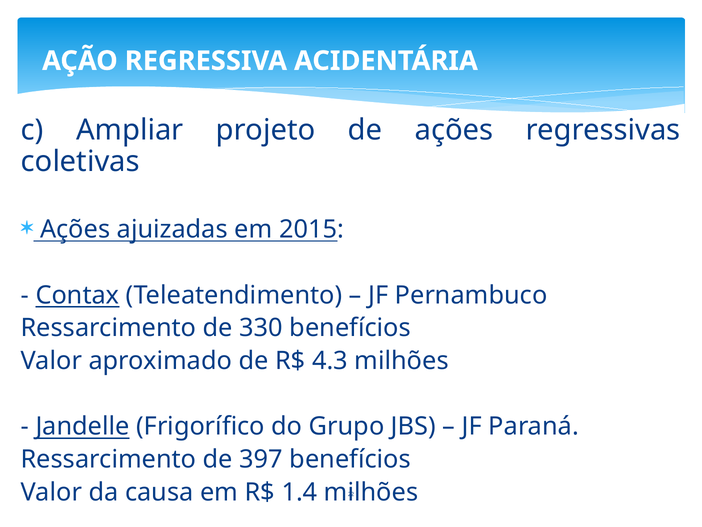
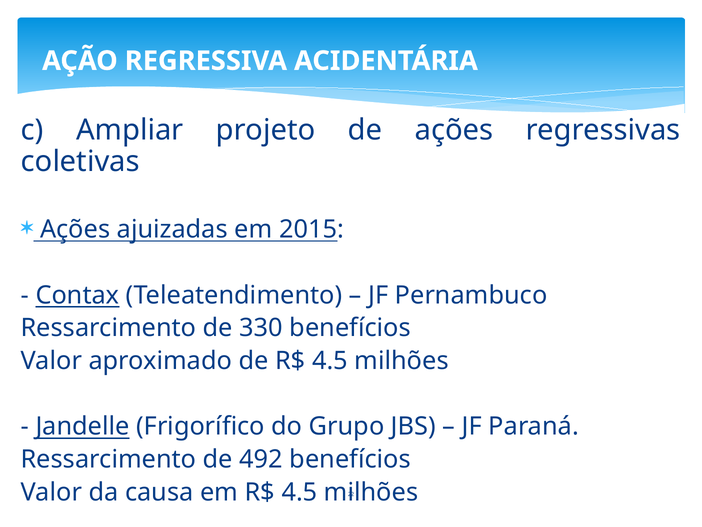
de R$ 4.3: 4.3 -> 4.5
397: 397 -> 492
em R$ 1.4: 1.4 -> 4.5
